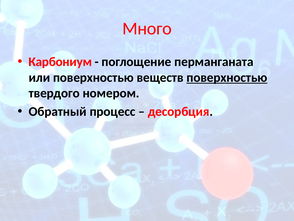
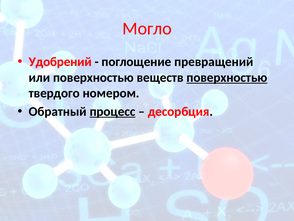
Много: Много -> Могло
Карбониум: Карбониум -> Удобрений
перманганата: перманганата -> превращений
процесс underline: none -> present
